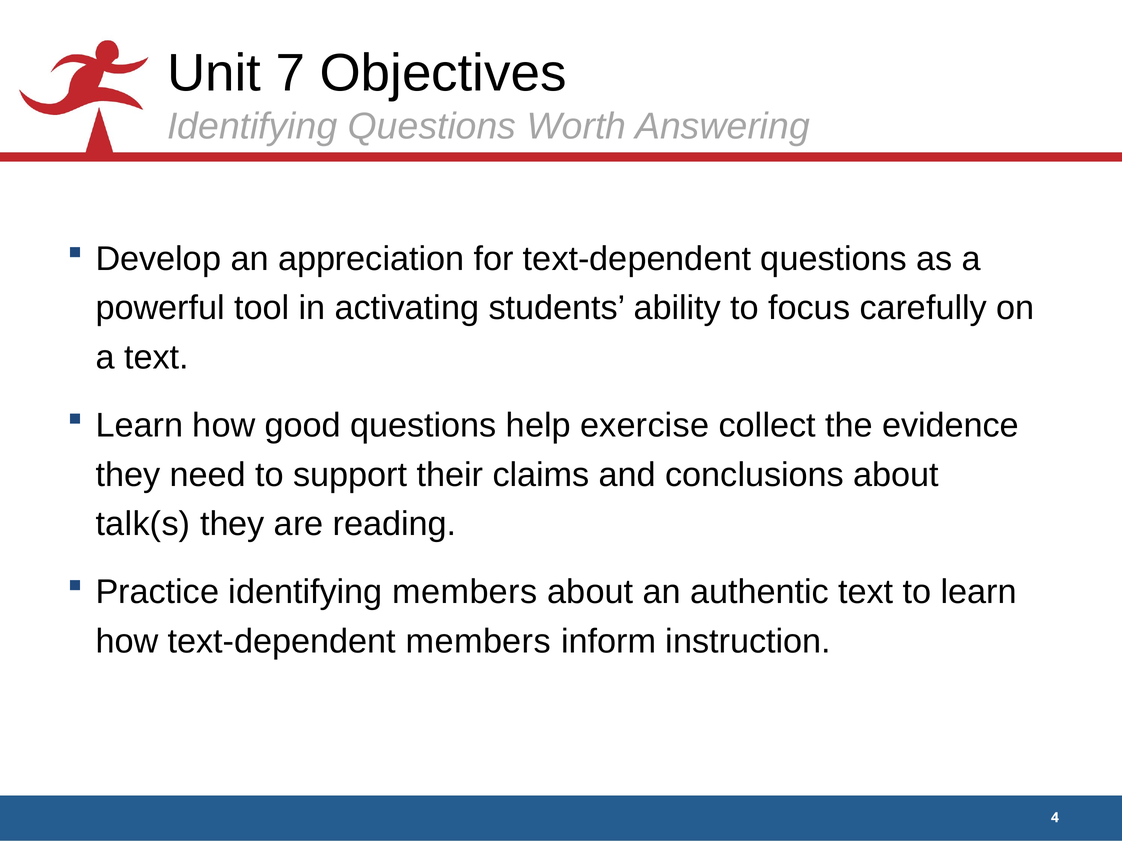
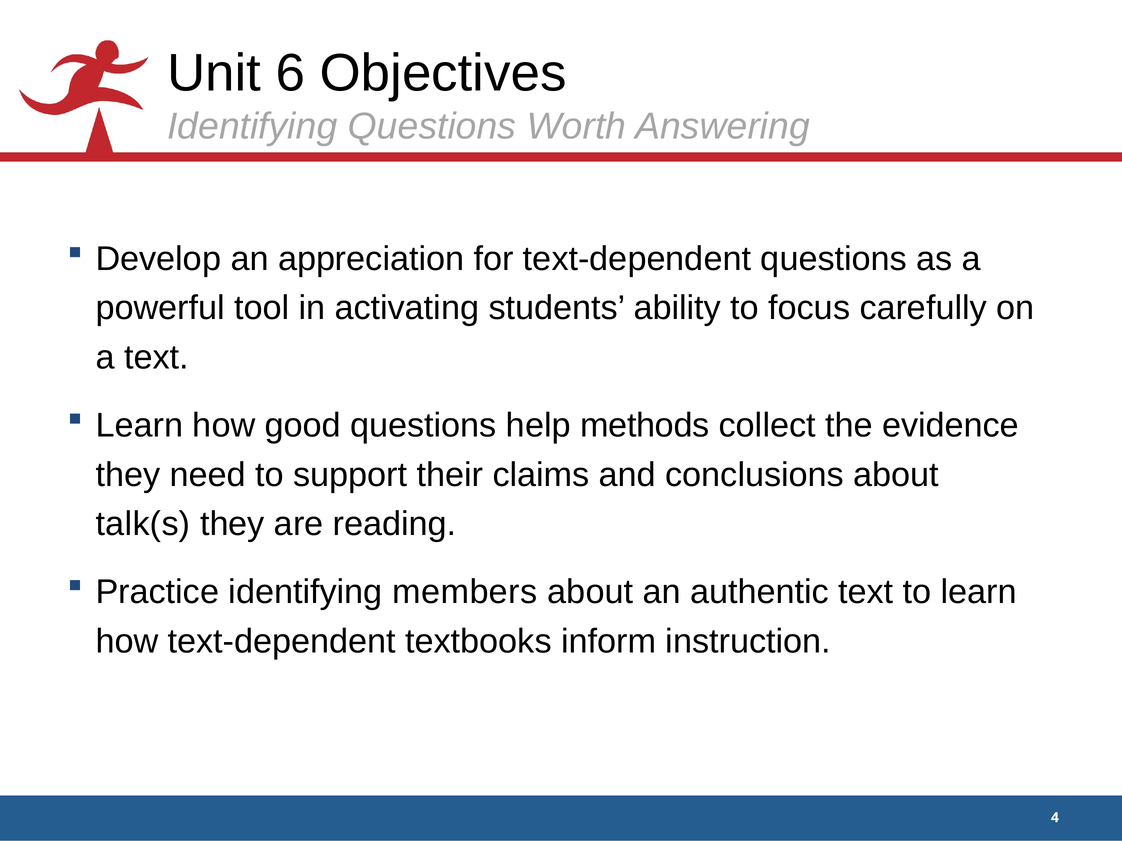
7: 7 -> 6
exercise: exercise -> methods
text-dependent members: members -> textbooks
